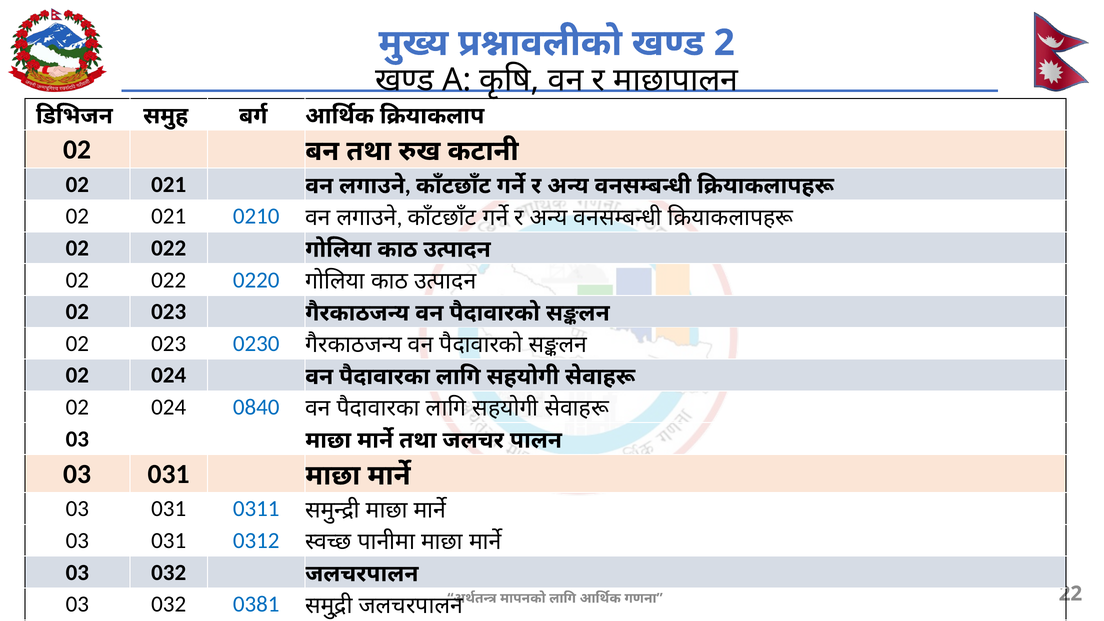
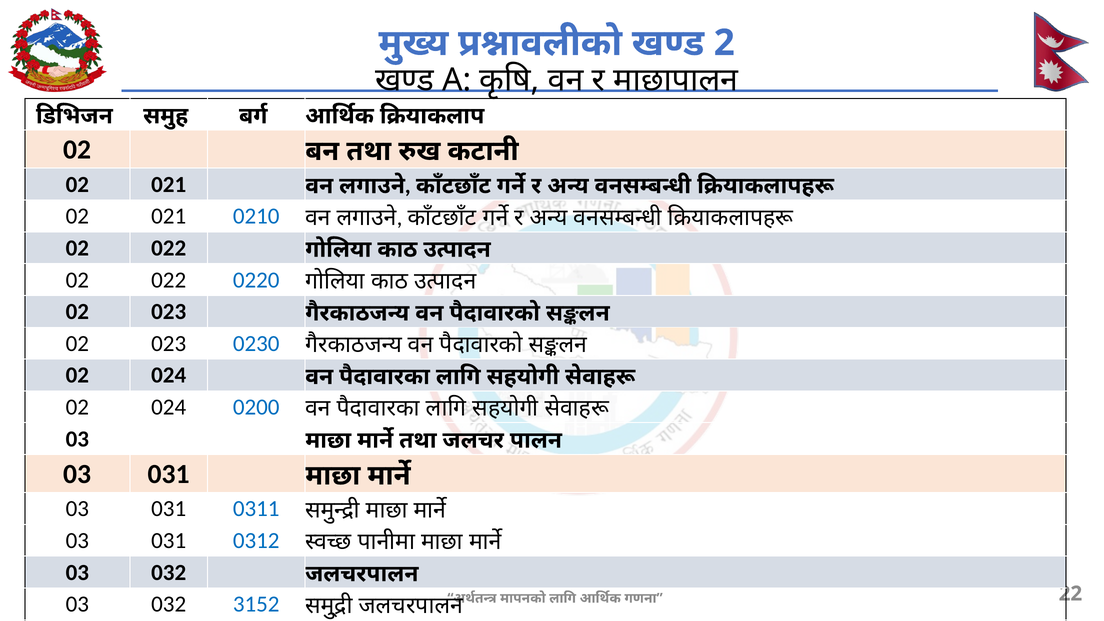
0840: 0840 -> 0200
0381: 0381 -> 3152
